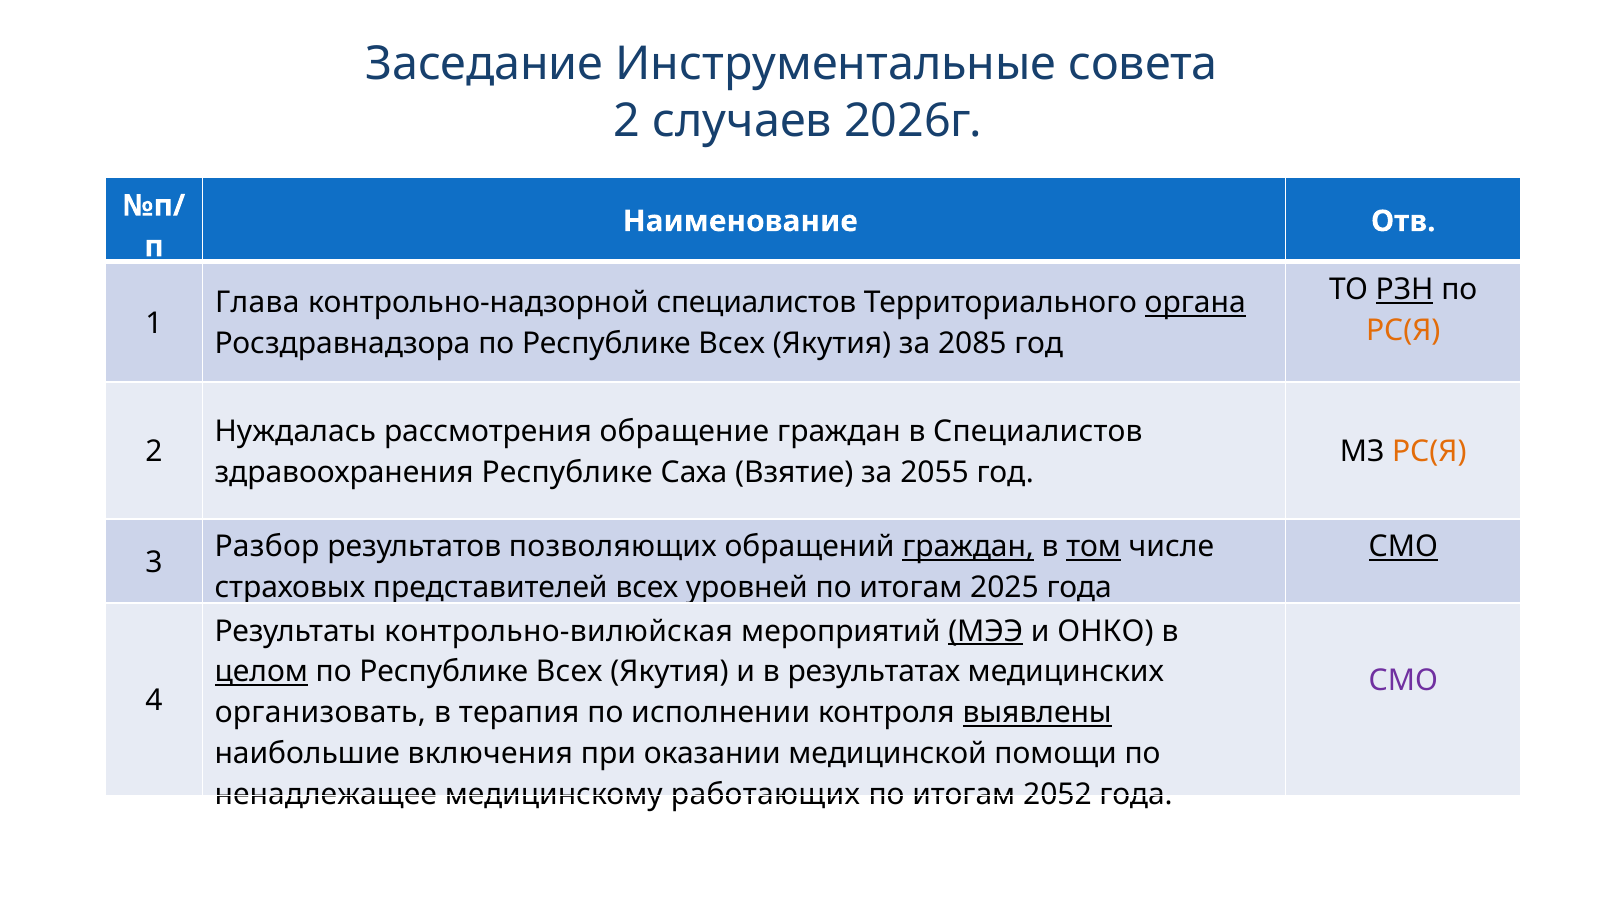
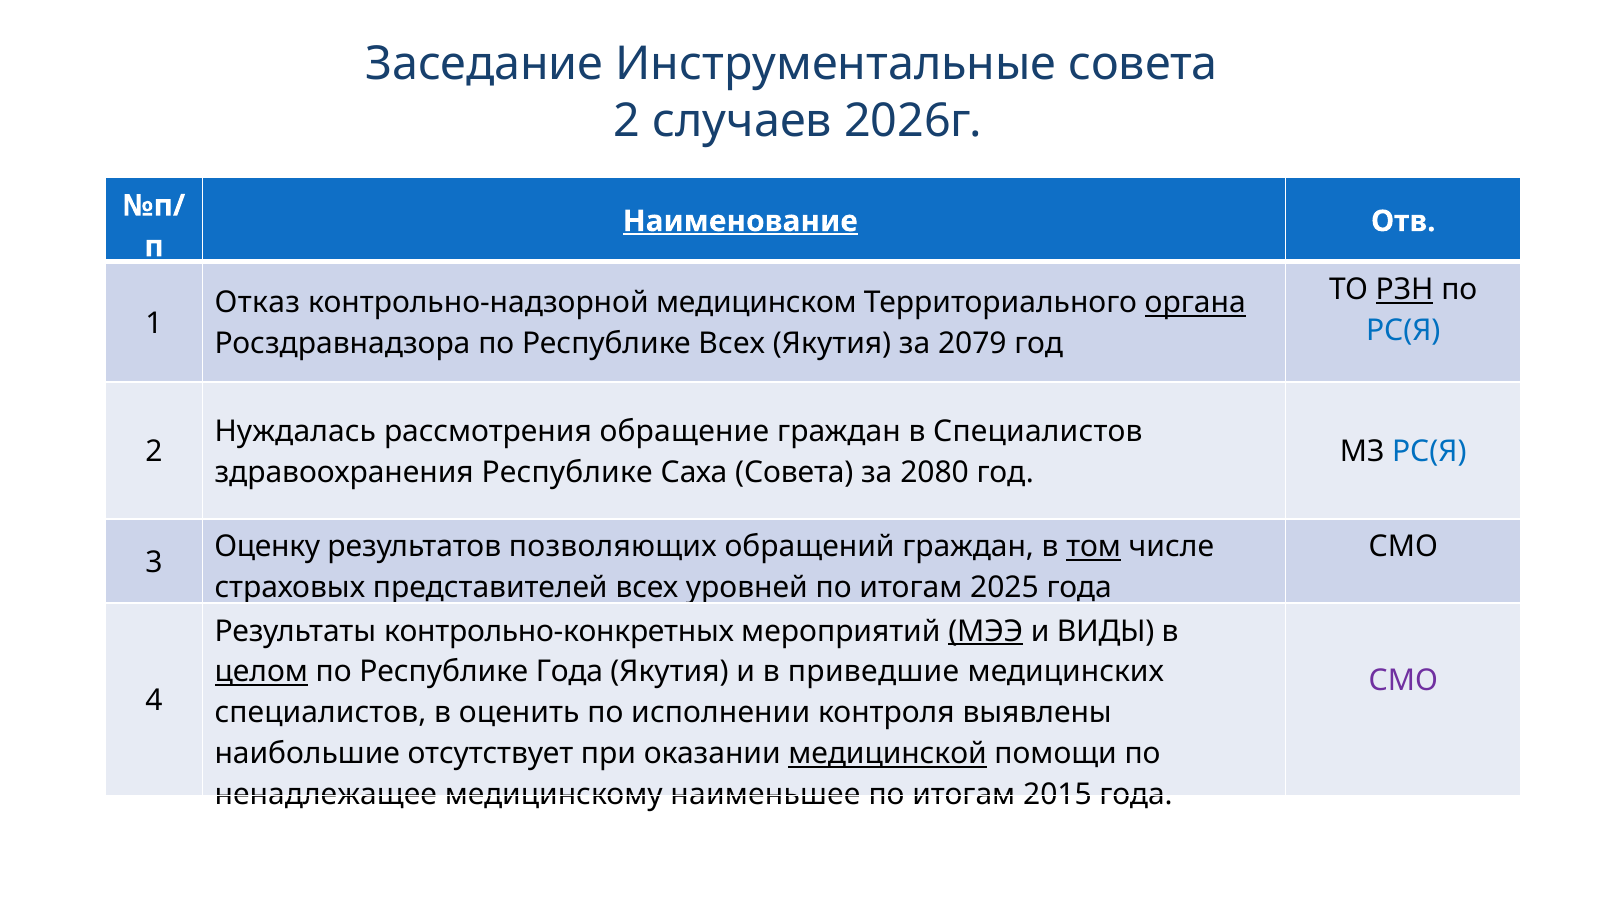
Наименование underline: none -> present
Глава: Глава -> Отказ
контрольно-надзорной специалистов: специалистов -> медицинском
РС(Я at (1403, 330) colour: orange -> blue
2085: 2085 -> 2079
РС(Я at (1429, 452) colour: orange -> blue
Саха Взятие: Взятие -> Совета
2055: 2055 -> 2080
Разбор: Разбор -> Оценку
граждан at (968, 547) underline: present -> none
СМО at (1403, 547) underline: present -> none
контрольно-вилюйская: контрольно-вилюйская -> контрольно-конкретных
ОНКО: ОНКО -> ВИДЫ
Всех at (569, 672): Всех -> Года
результатах: результатах -> приведшие
организовать at (320, 713): организовать -> специалистов
терапия: терапия -> оценить
выявлены underline: present -> none
включения: включения -> отсутствует
медицинской underline: none -> present
работающих: работающих -> наименьшее
2052: 2052 -> 2015
